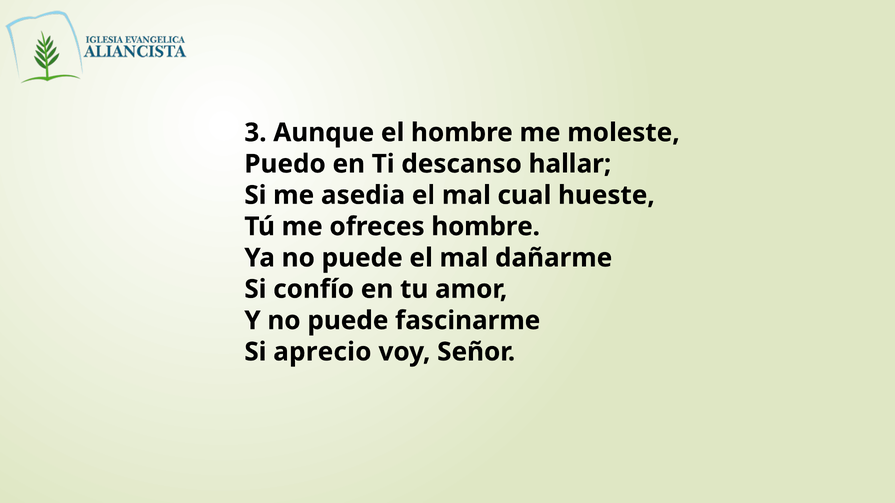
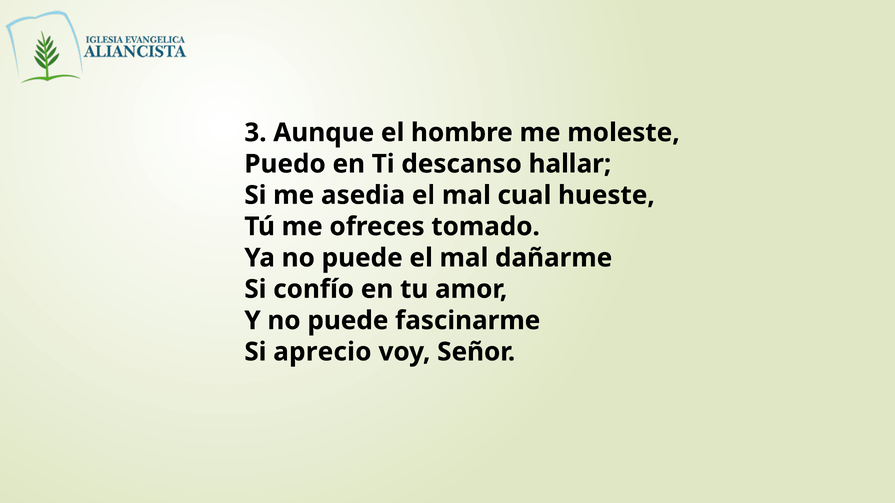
ofreces hombre: hombre -> tomado
